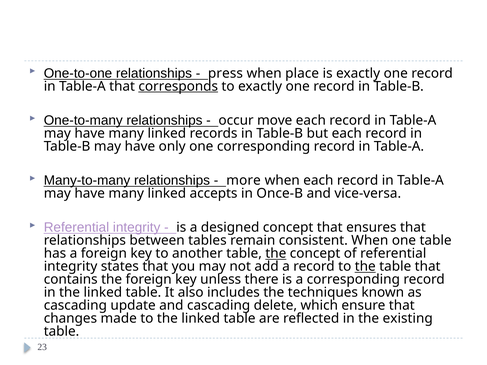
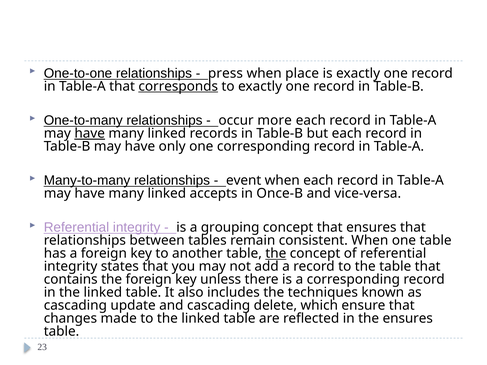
move: move -> more
have at (90, 133) underline: none -> present
more: more -> event
designed: designed -> grouping
the at (365, 267) underline: present -> none
the existing: existing -> ensures
